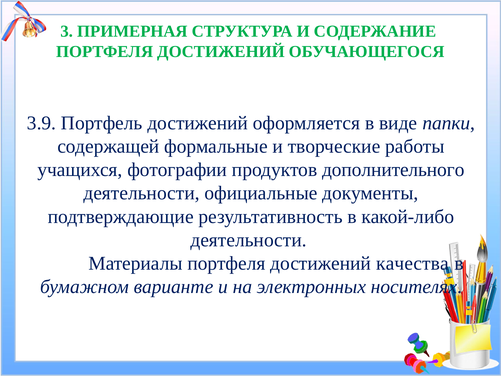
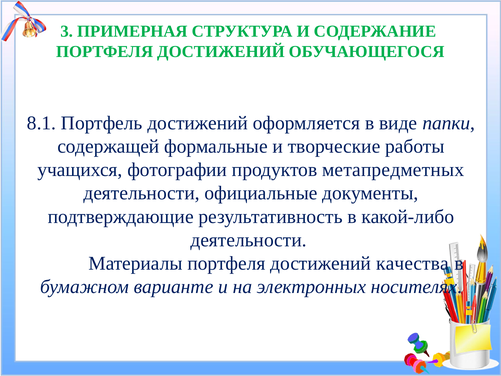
3.9: 3.9 -> 8.1
дополнительного: дополнительного -> метапредметных
